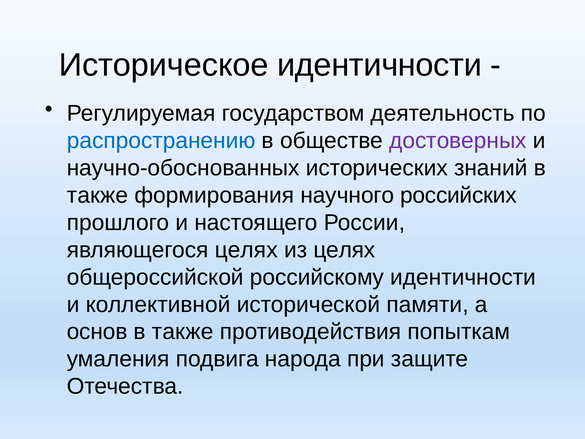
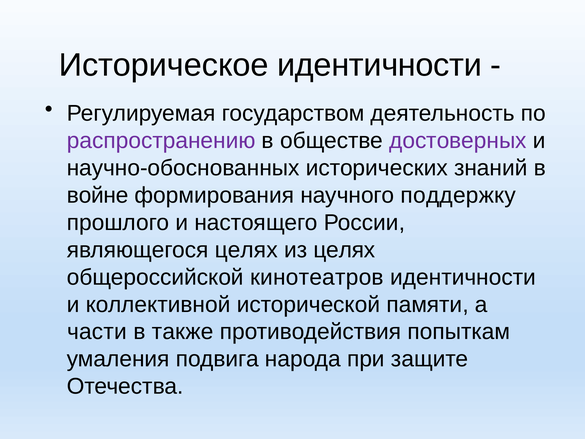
распространению colour: blue -> purple
также at (98, 195): также -> войне
российских: российских -> поддержку
российскому: российскому -> кинотеатров
основ: основ -> части
